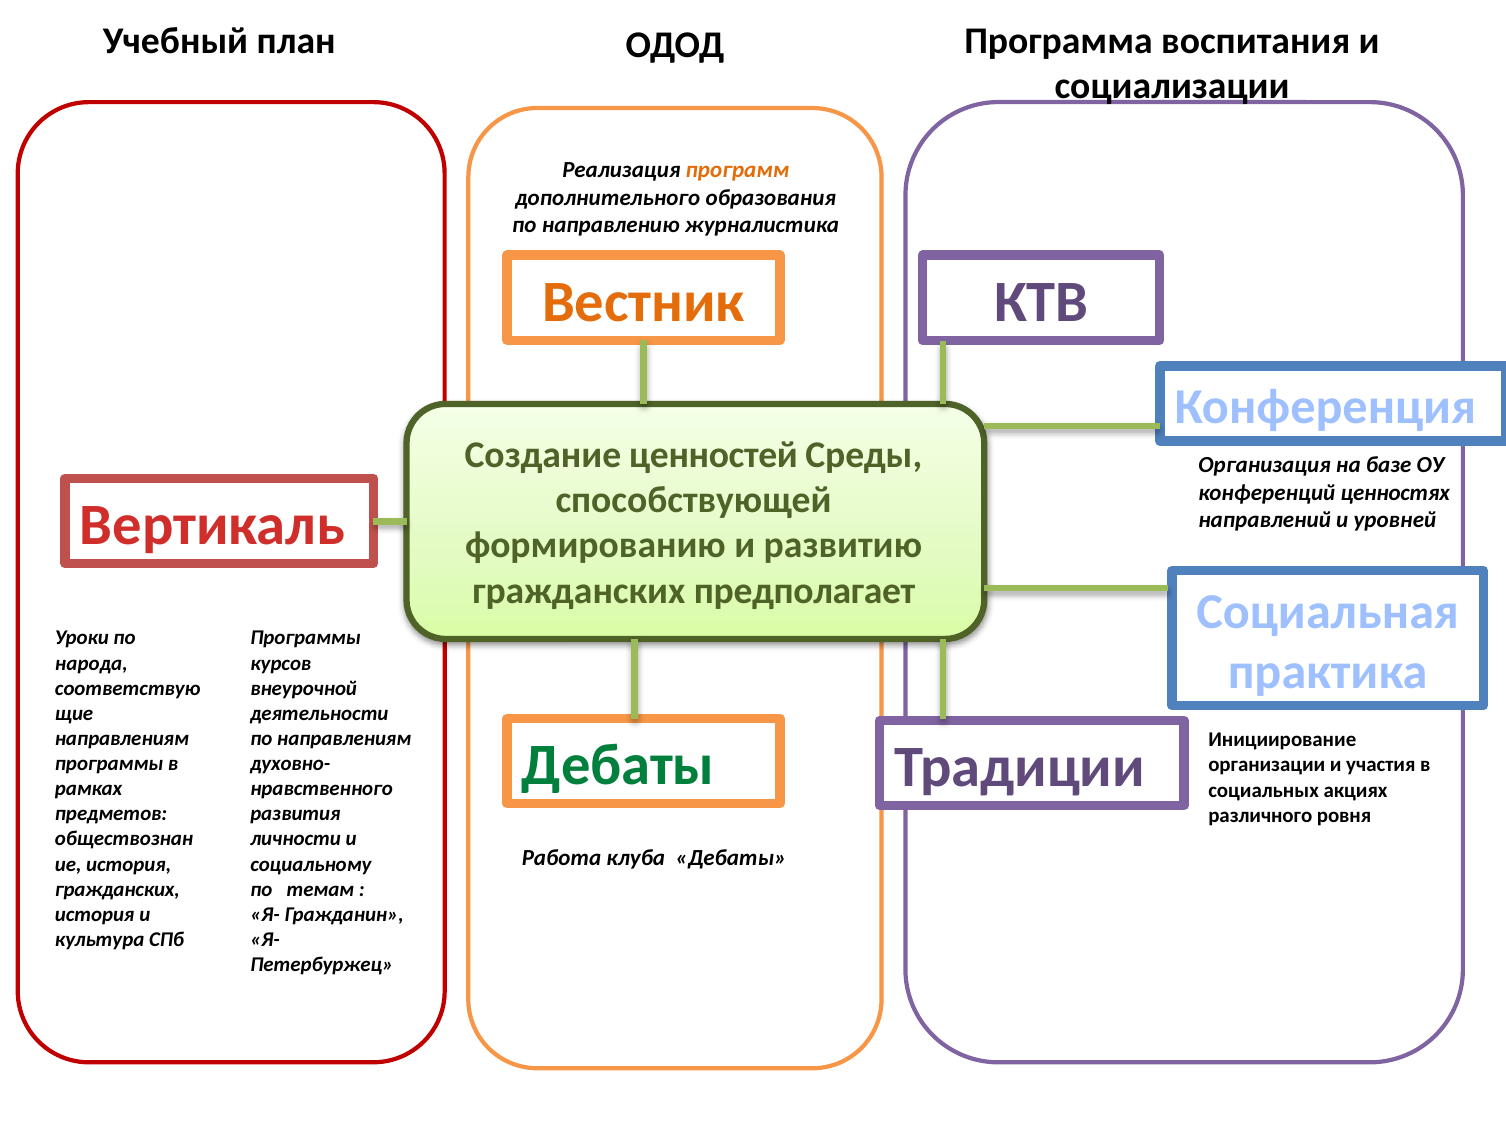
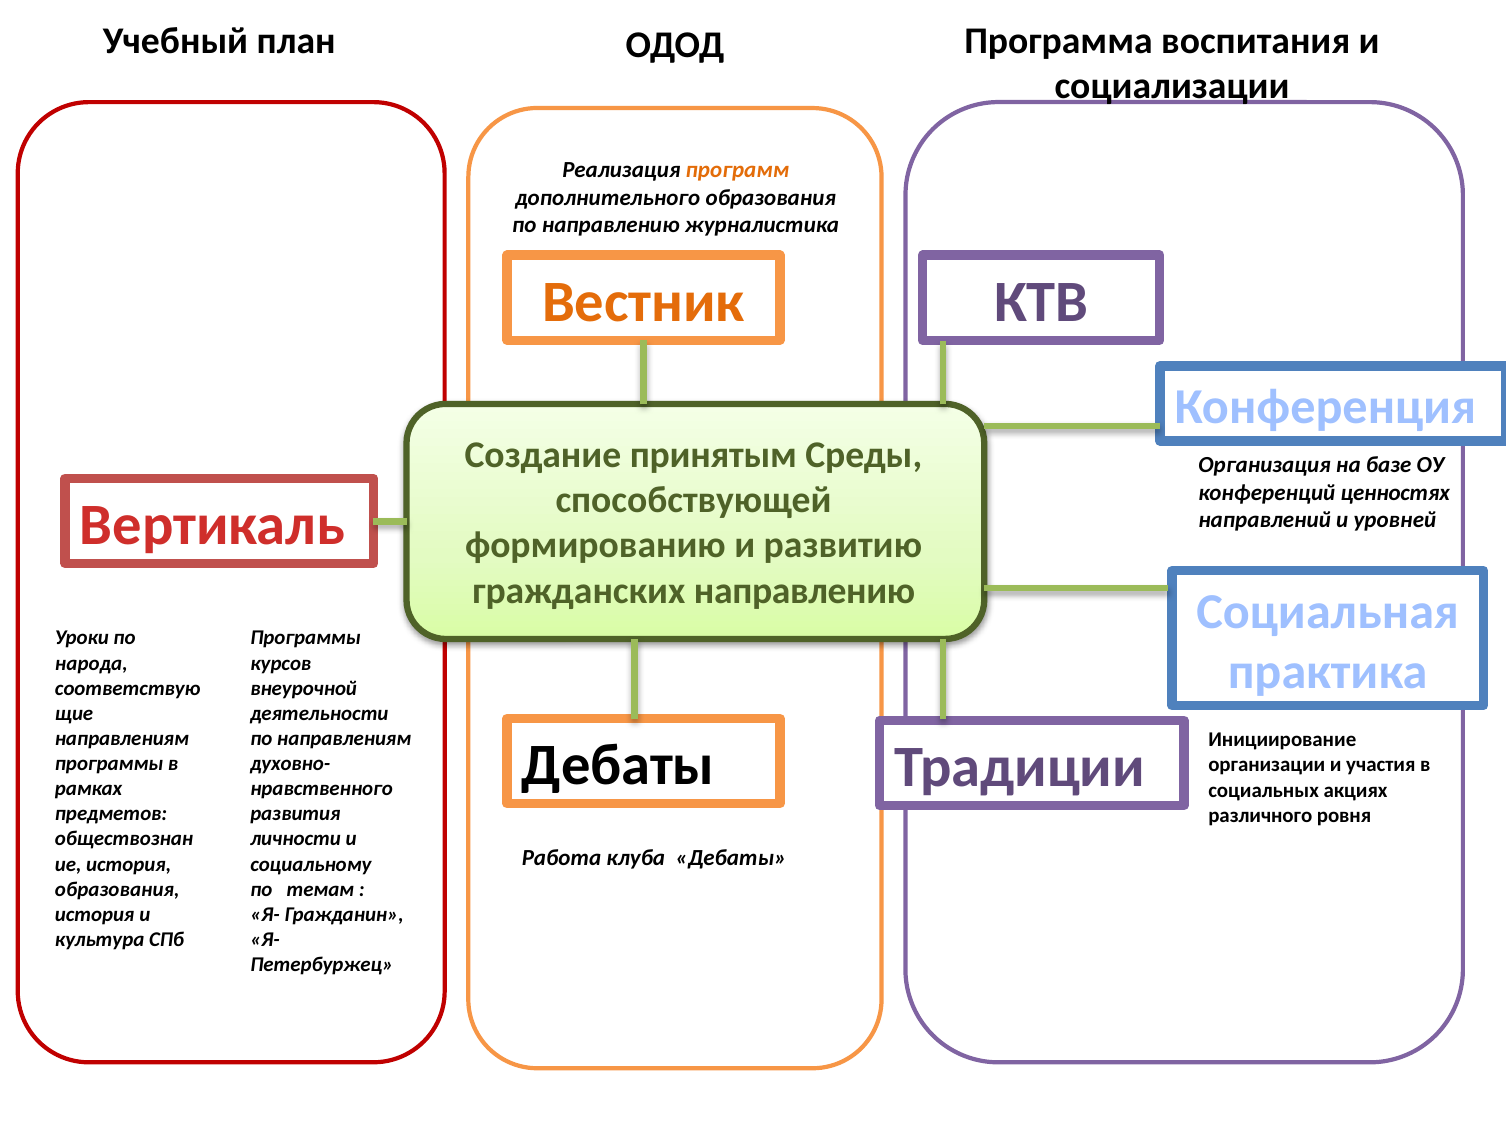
ценностей: ценностей -> принятым
гражданских предполагает: предполагает -> направлению
Дебаты at (618, 766) colour: green -> black
гражданских at (117, 890): гражданских -> образования
